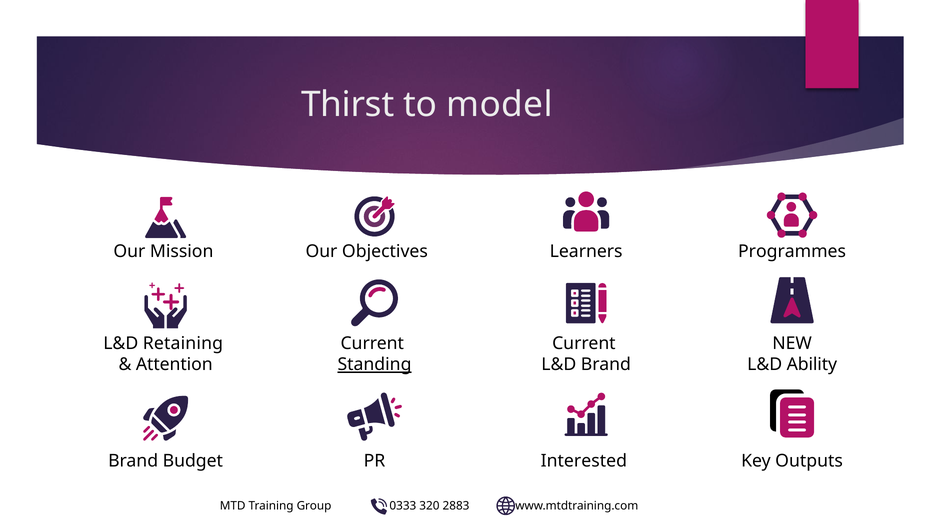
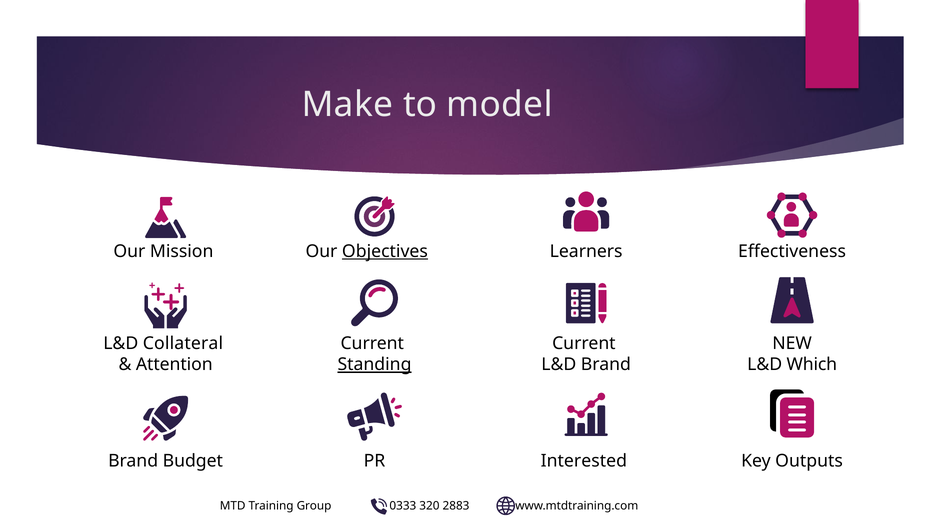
Thirst: Thirst -> Make
Objectives underline: none -> present
Programmes: Programmes -> Effectiveness
Retaining: Retaining -> Collateral
Ability: Ability -> Which
